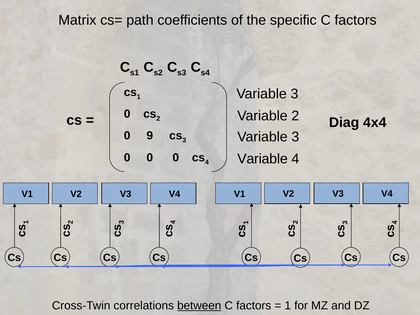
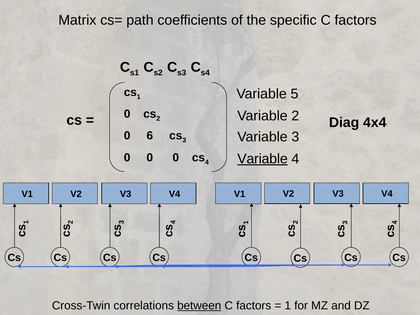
3 at (295, 94): 3 -> 5
9: 9 -> 6
Variable at (263, 159) underline: none -> present
